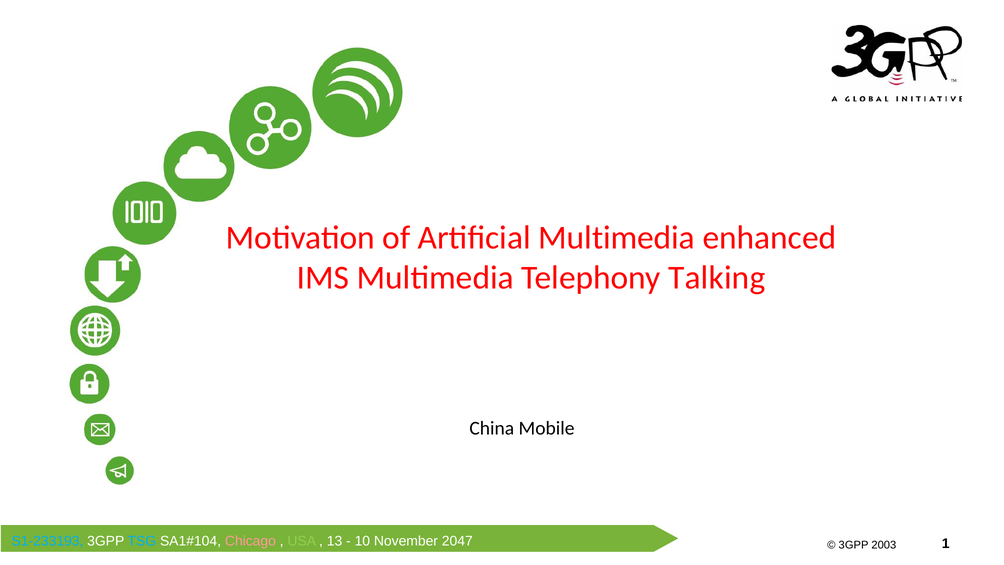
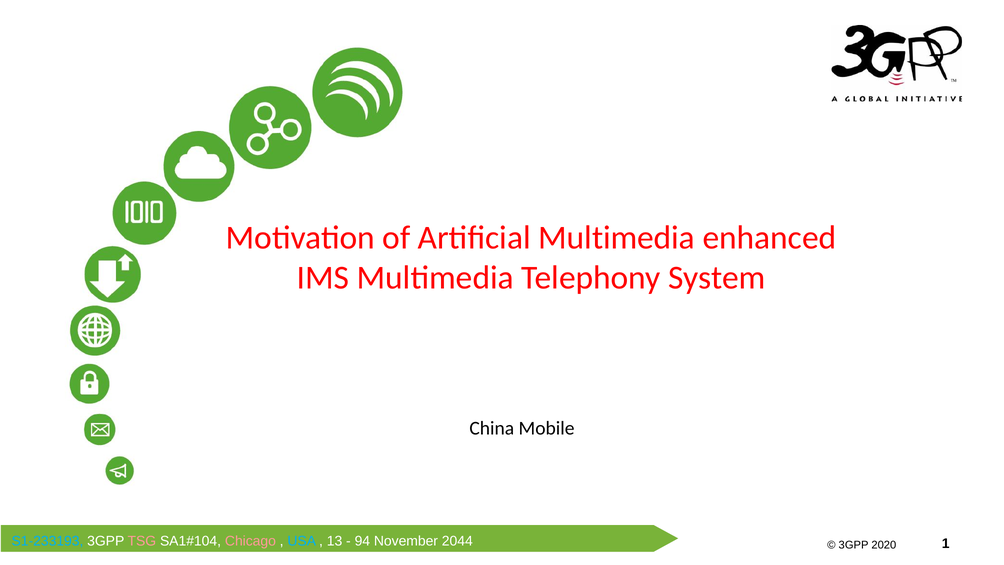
Talking: Talking -> System
TSG colour: light blue -> pink
USA colour: light green -> light blue
10: 10 -> 94
2047: 2047 -> 2044
2003: 2003 -> 2020
